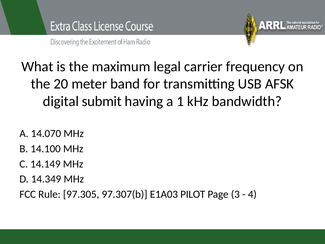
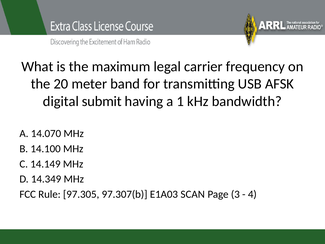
PILOT: PILOT -> SCAN
